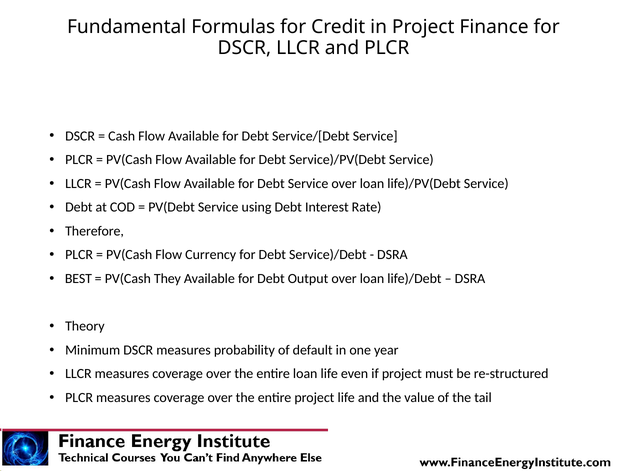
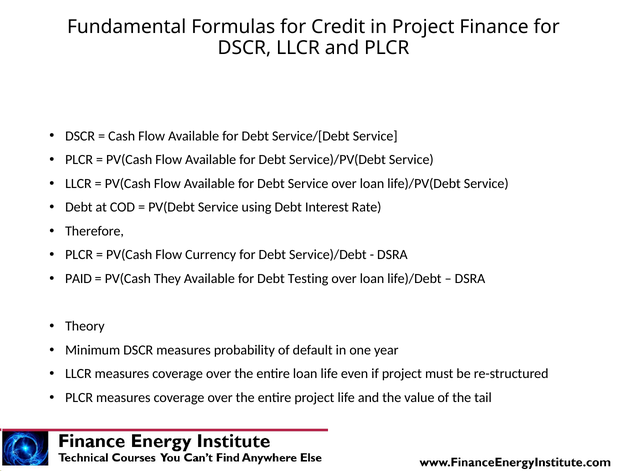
BEST: BEST -> PAID
Output: Output -> Testing
